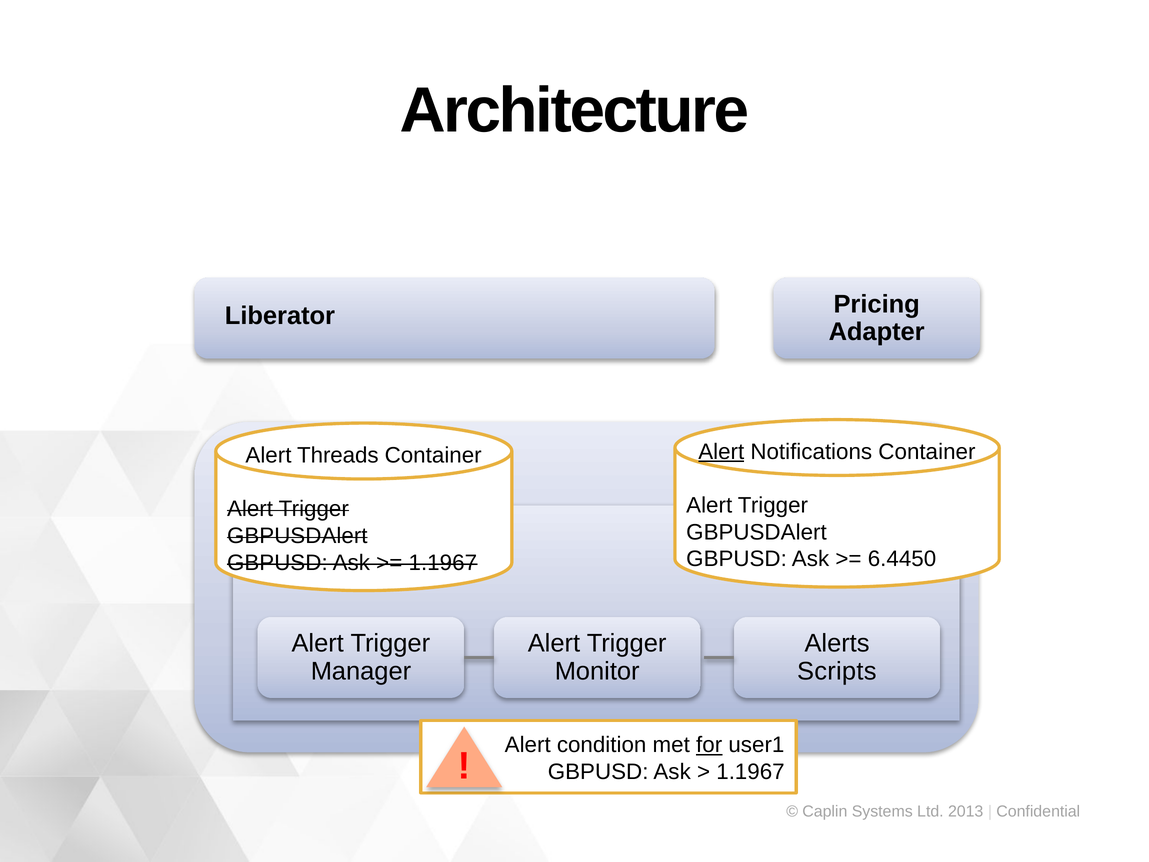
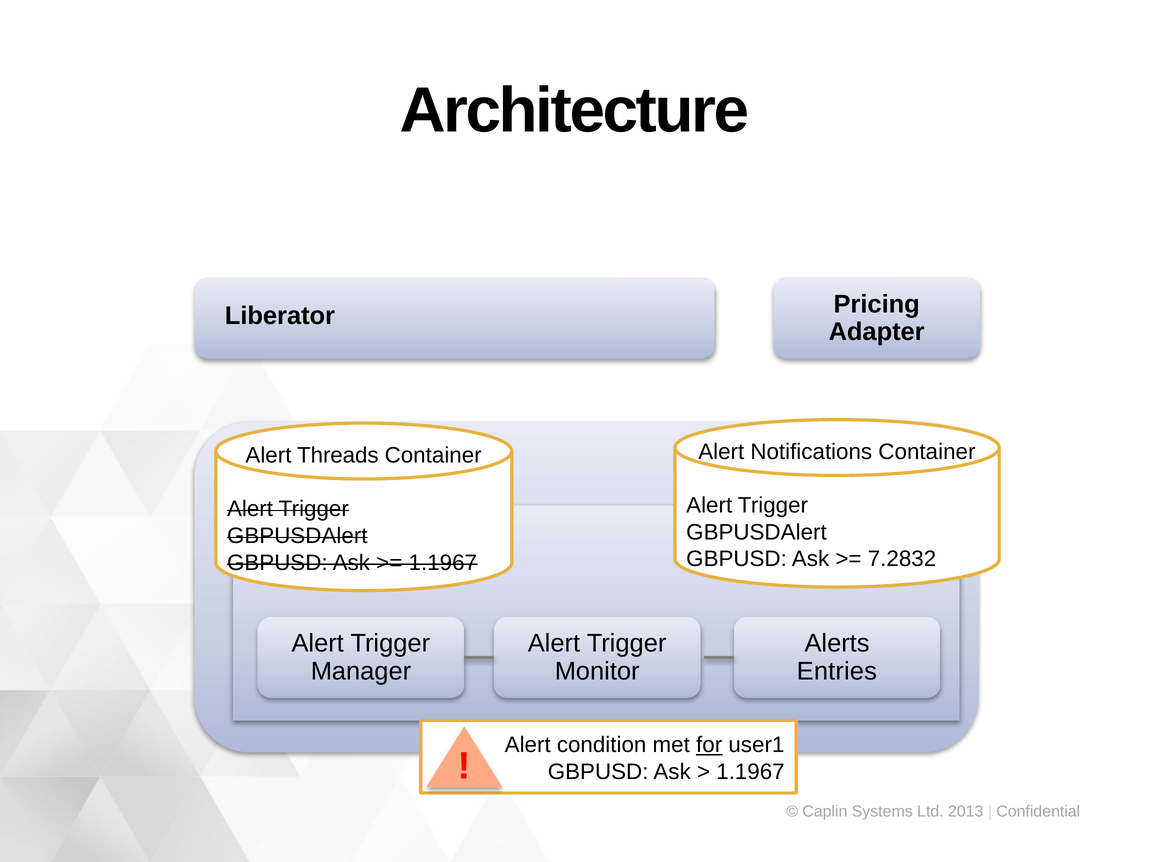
Alert at (721, 452) underline: present -> none
6.4450: 6.4450 -> 7.2832
Scripts: Scripts -> Entries
